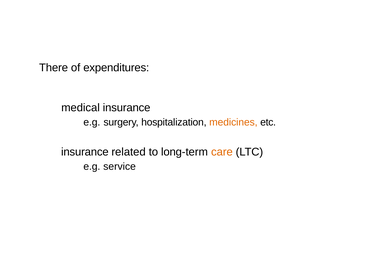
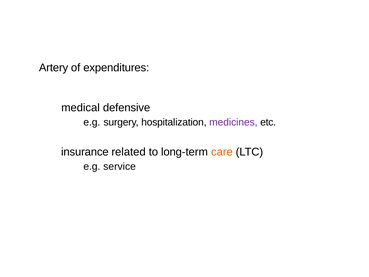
There: There -> Artery
medical insurance: insurance -> defensive
medicines colour: orange -> purple
